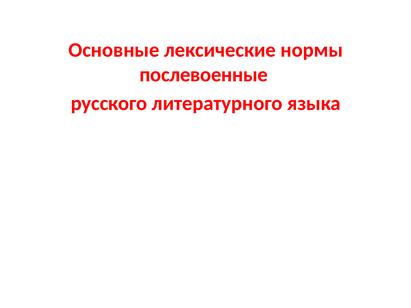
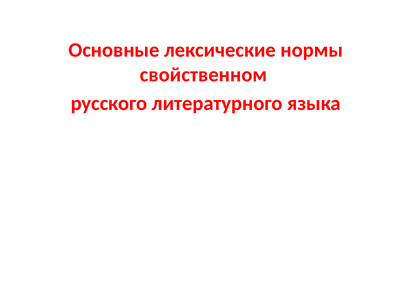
послевоенные: послевоенные -> свойственном
